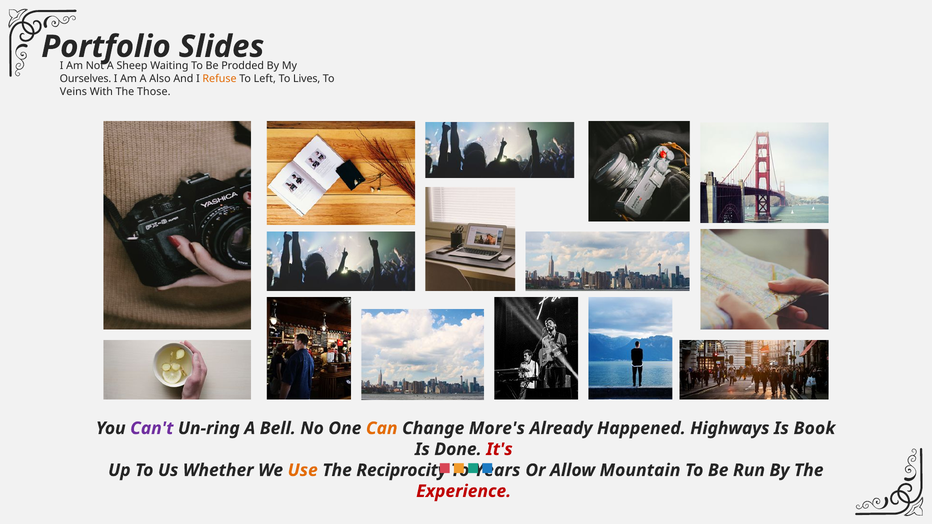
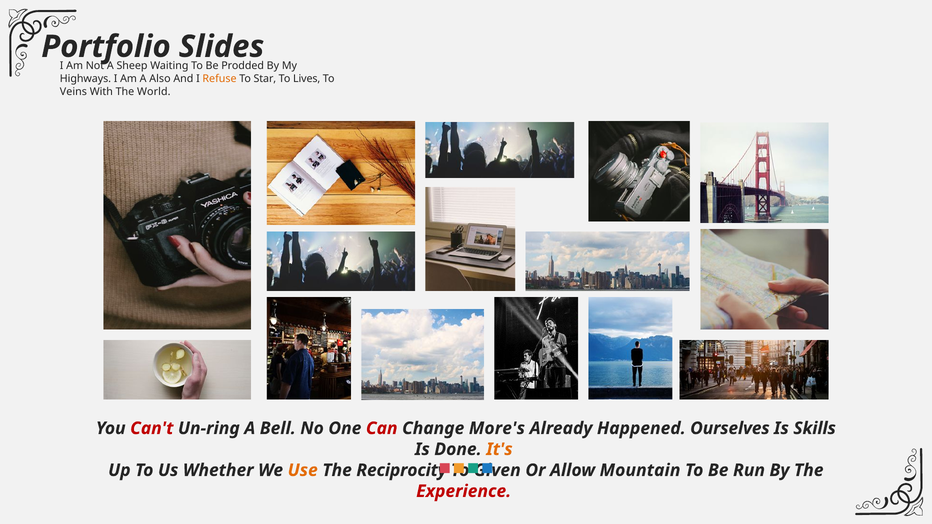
Ourselves: Ourselves -> Highways
Left: Left -> Star
Those: Those -> World
Can't colour: purple -> red
Can colour: orange -> red
Highways: Highways -> Ourselves
Book: Book -> Skills
It's colour: red -> orange
Years: Years -> Given
